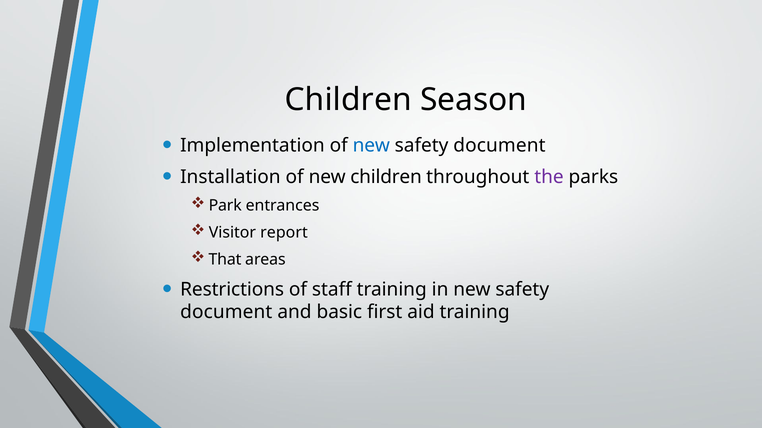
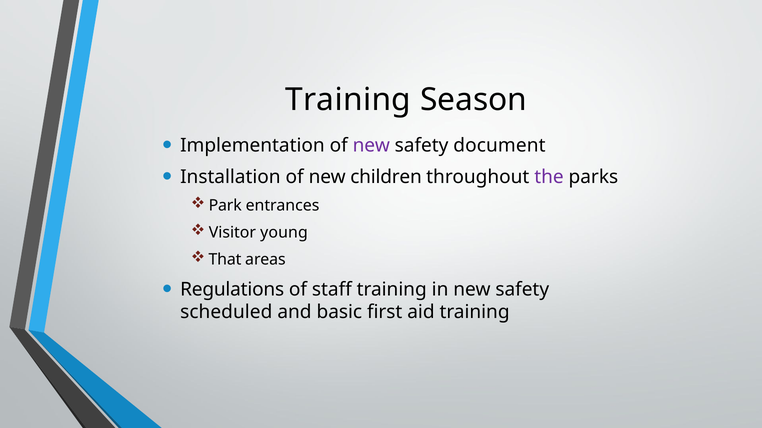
Children at (348, 100): Children -> Training
new at (371, 146) colour: blue -> purple
report: report -> young
Restrictions: Restrictions -> Regulations
document at (226, 313): document -> scheduled
